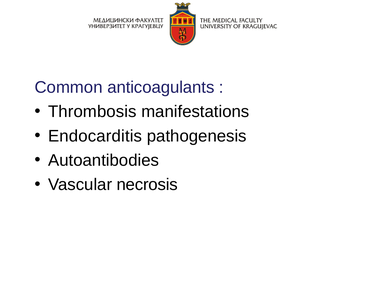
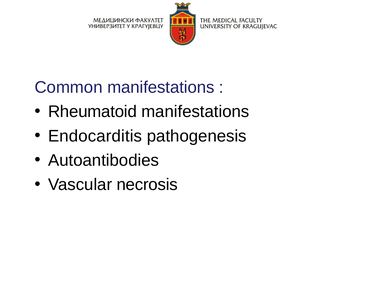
Common anticoagulants: anticoagulants -> manifestations
Thrombosis: Thrombosis -> Rheumatoid
